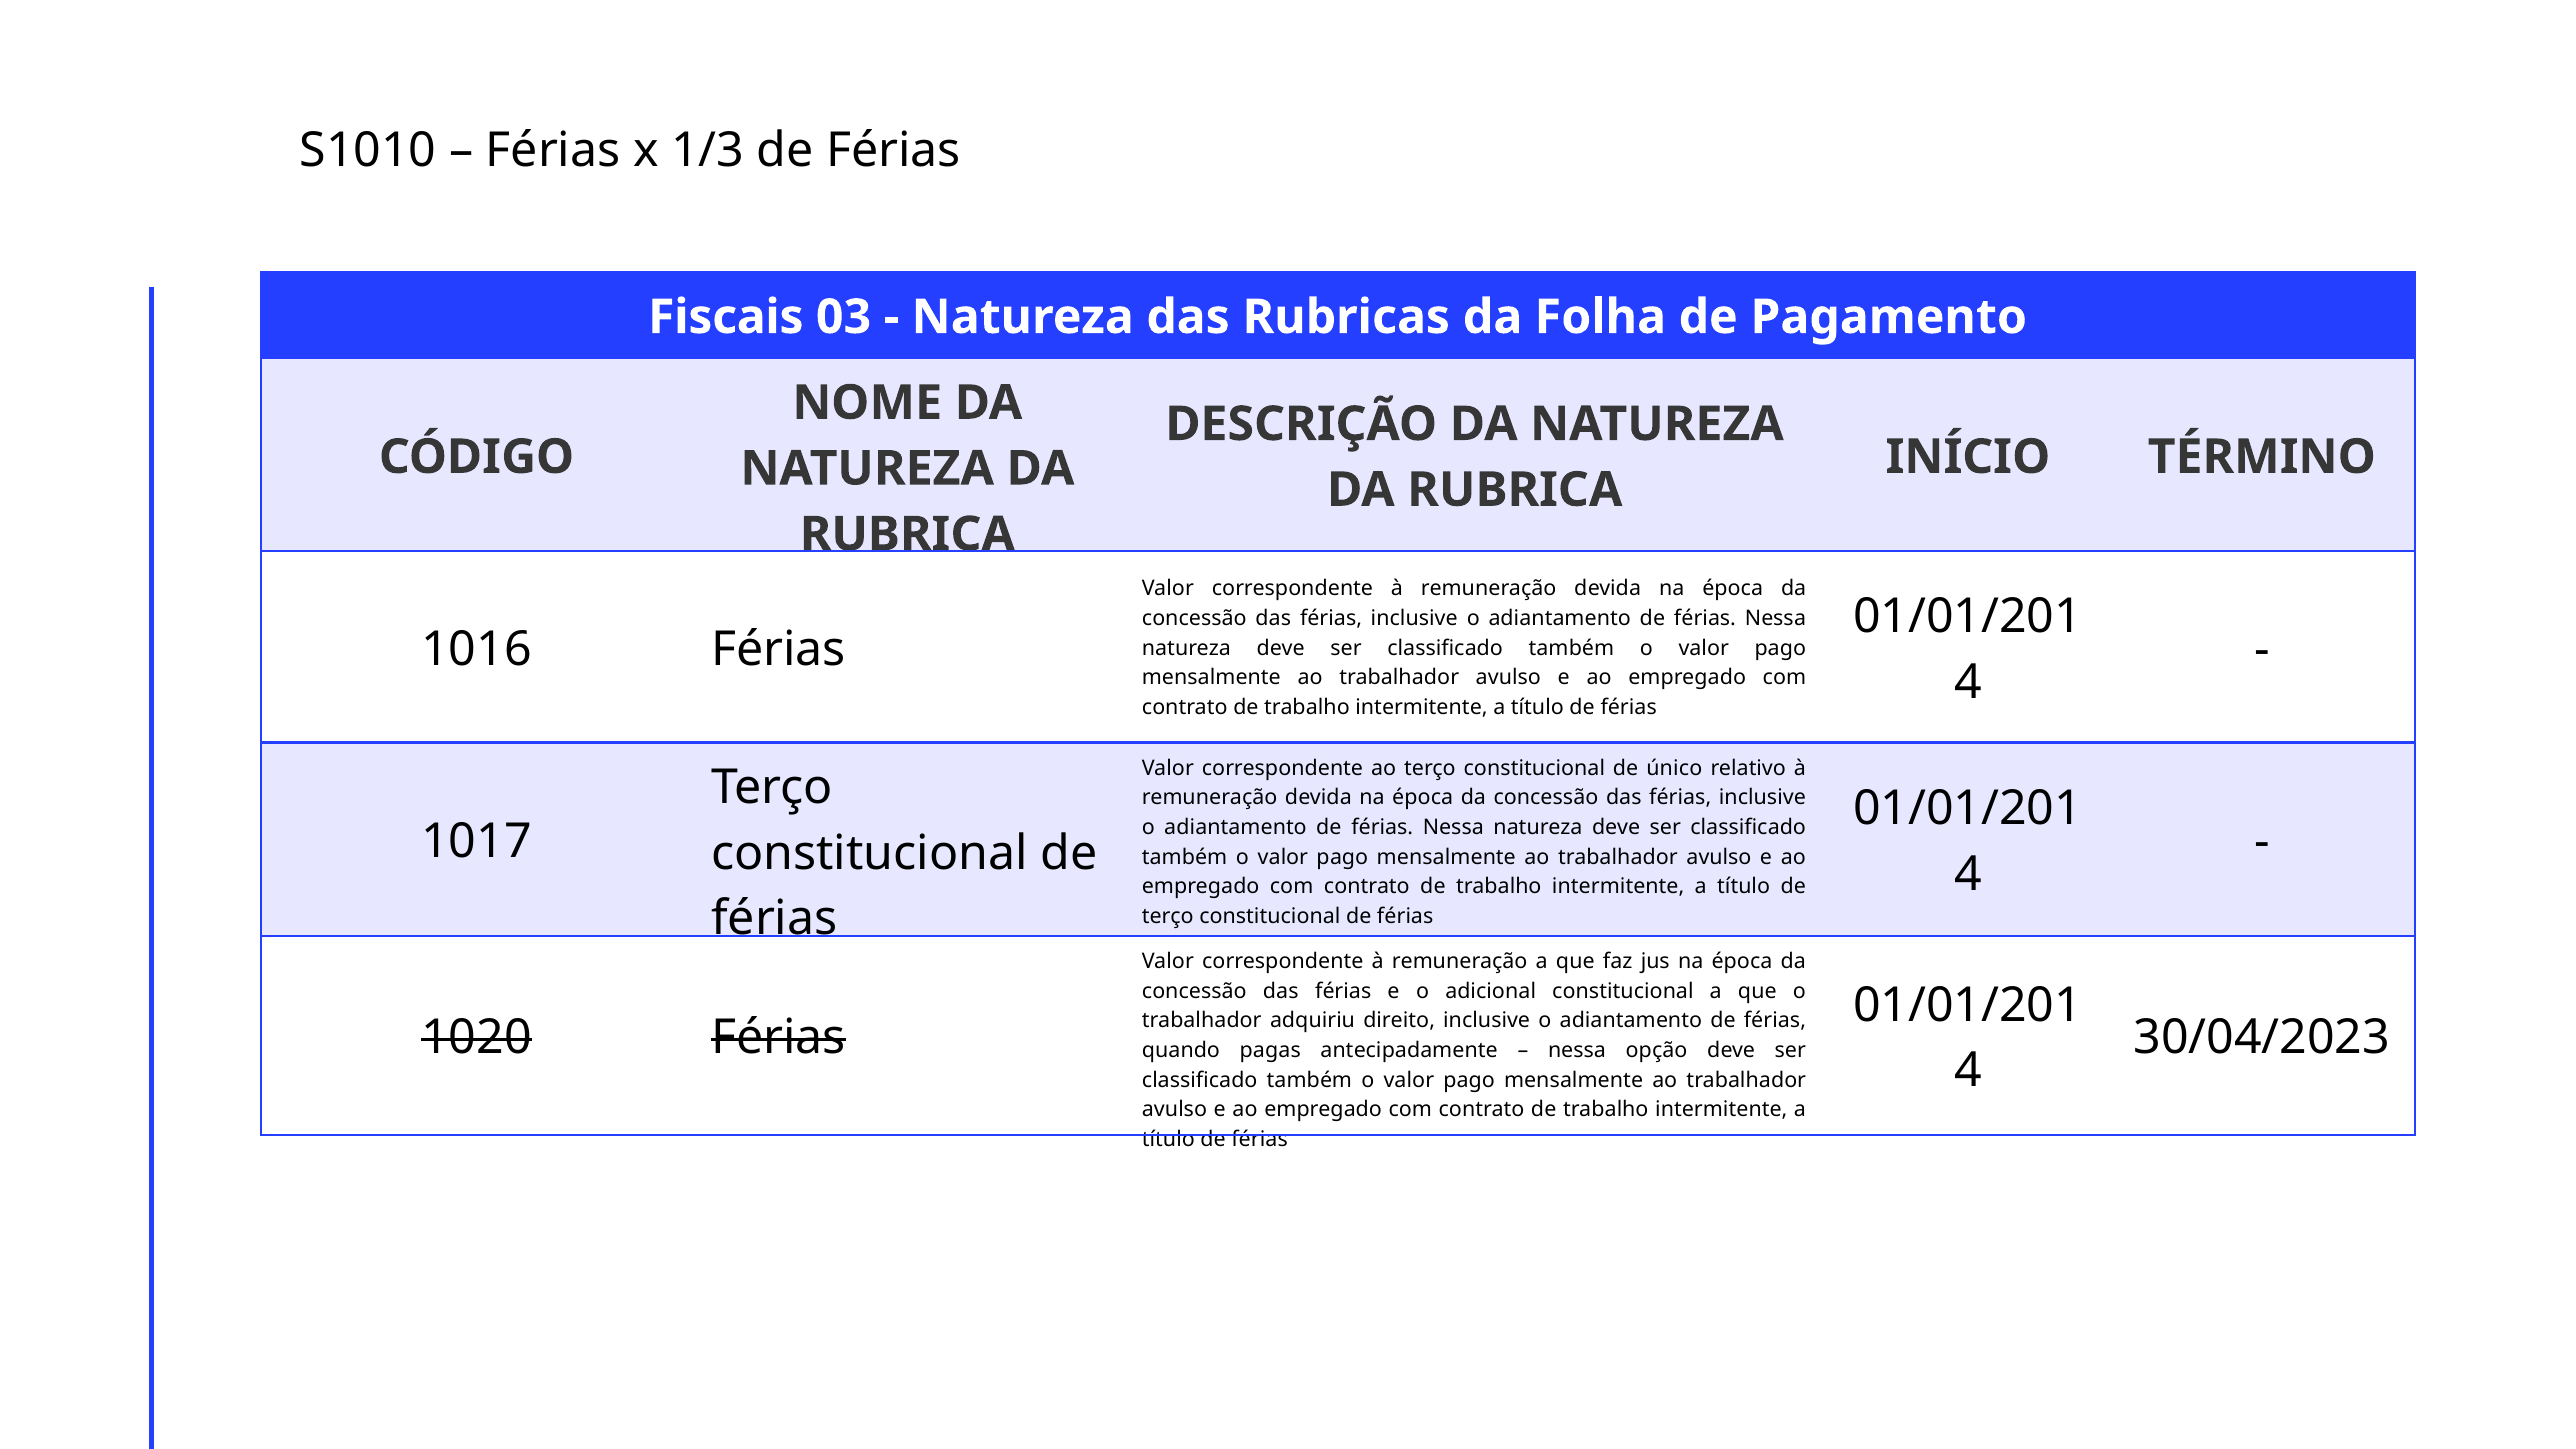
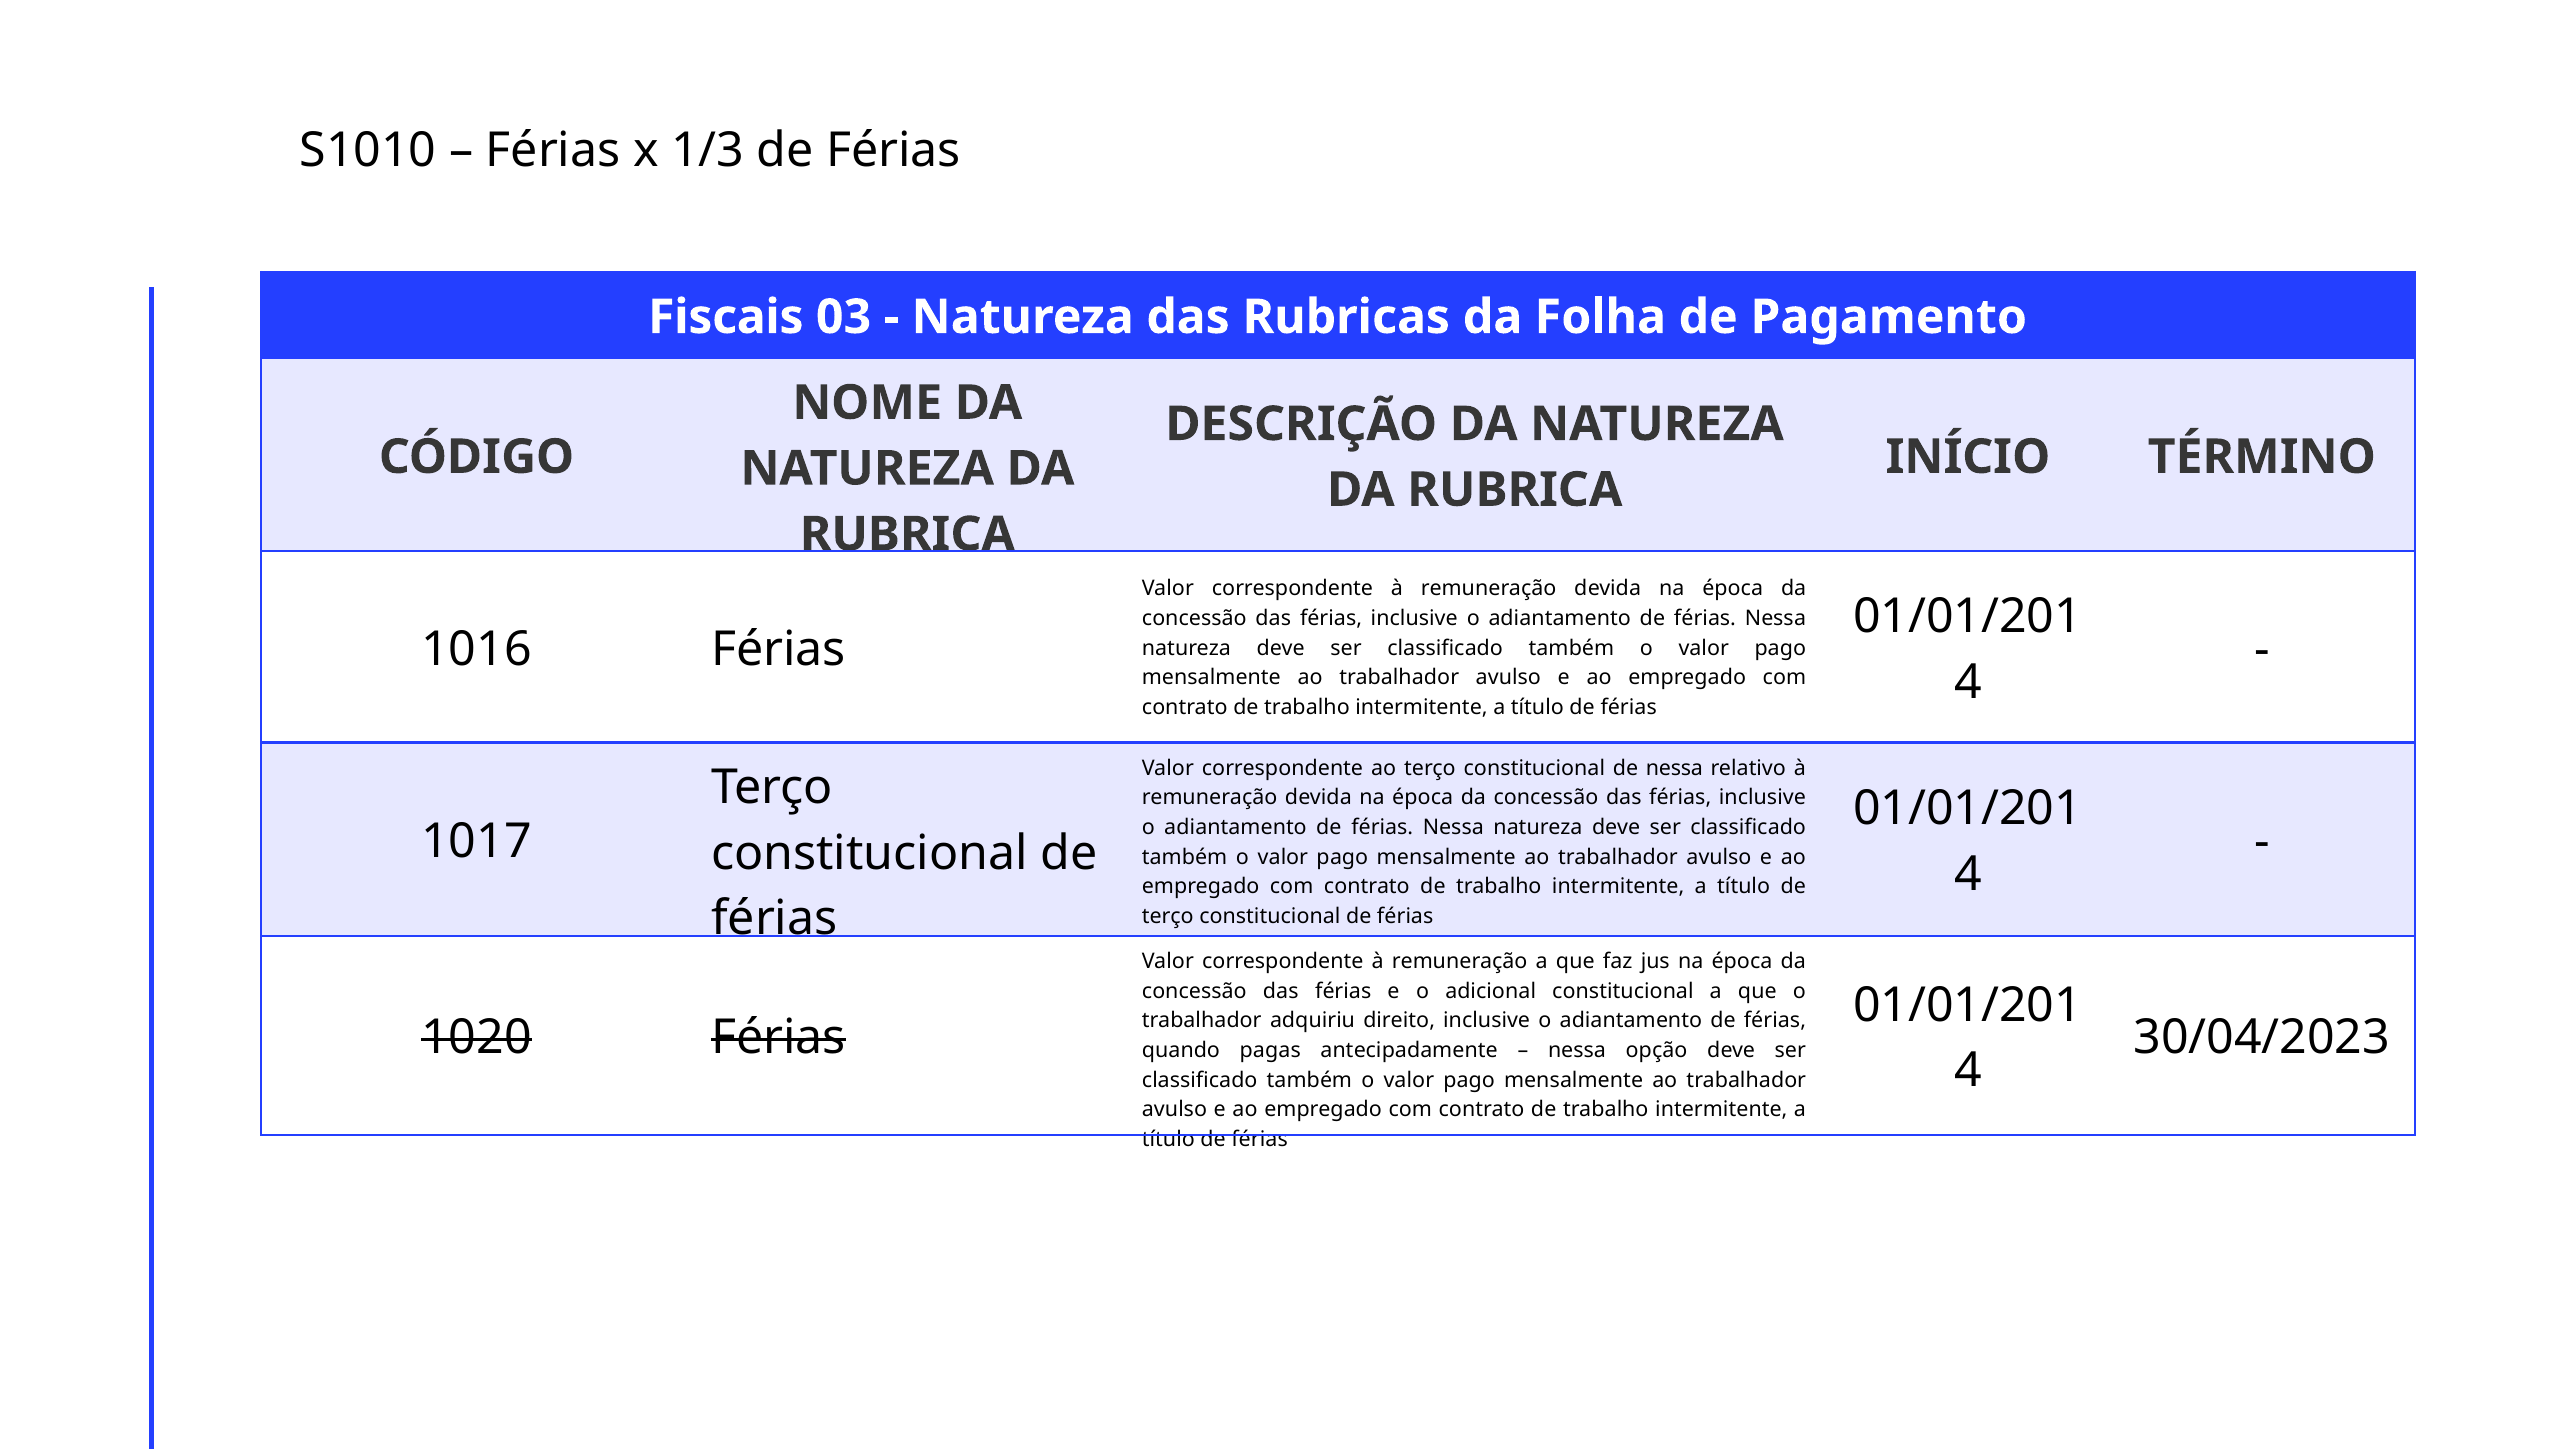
de único: único -> nessa
